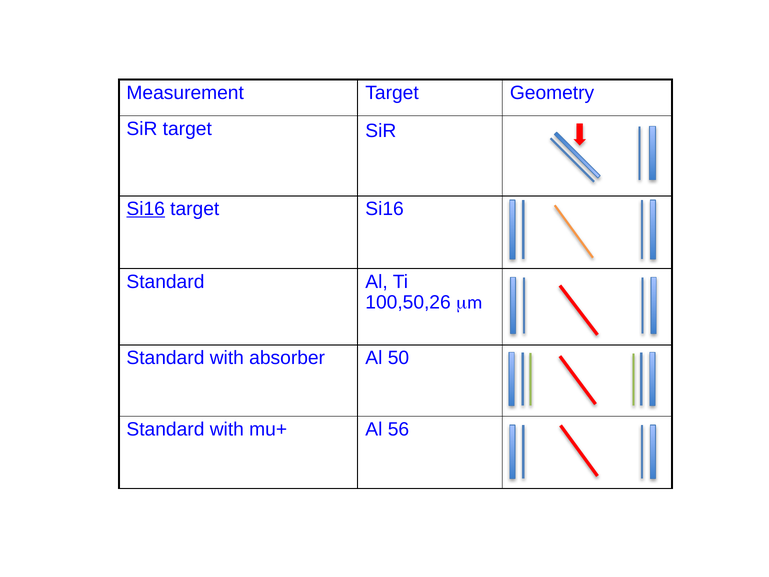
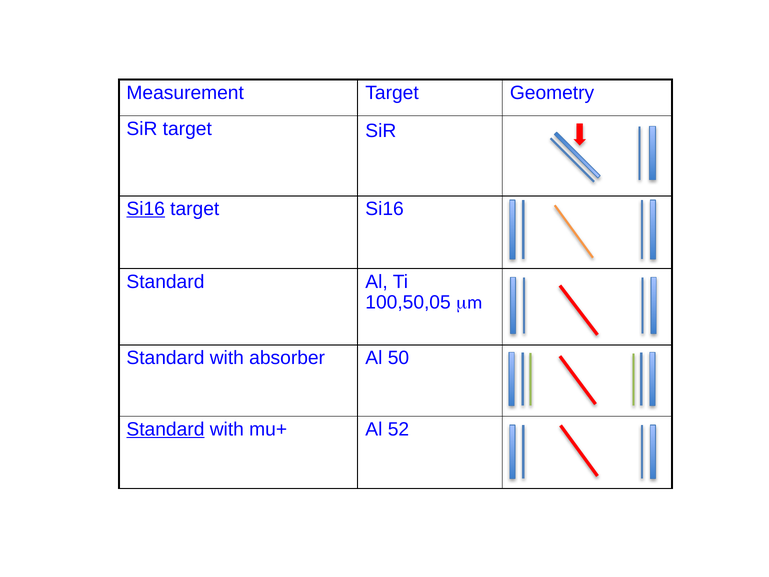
100,50,26: 100,50,26 -> 100,50,05
Standard at (165, 429) underline: none -> present
56: 56 -> 52
